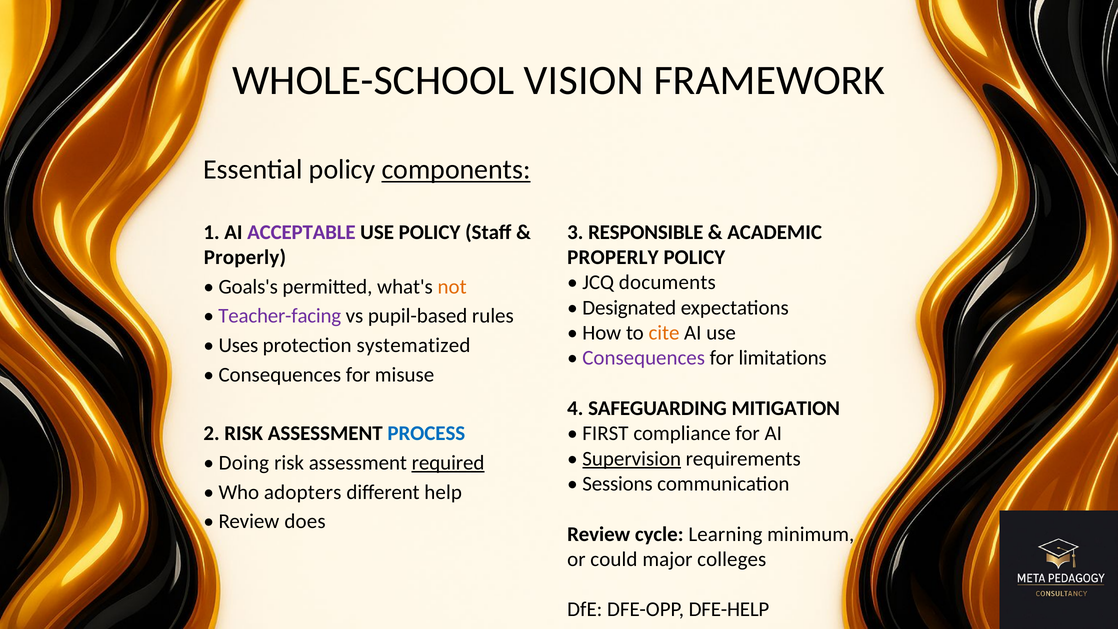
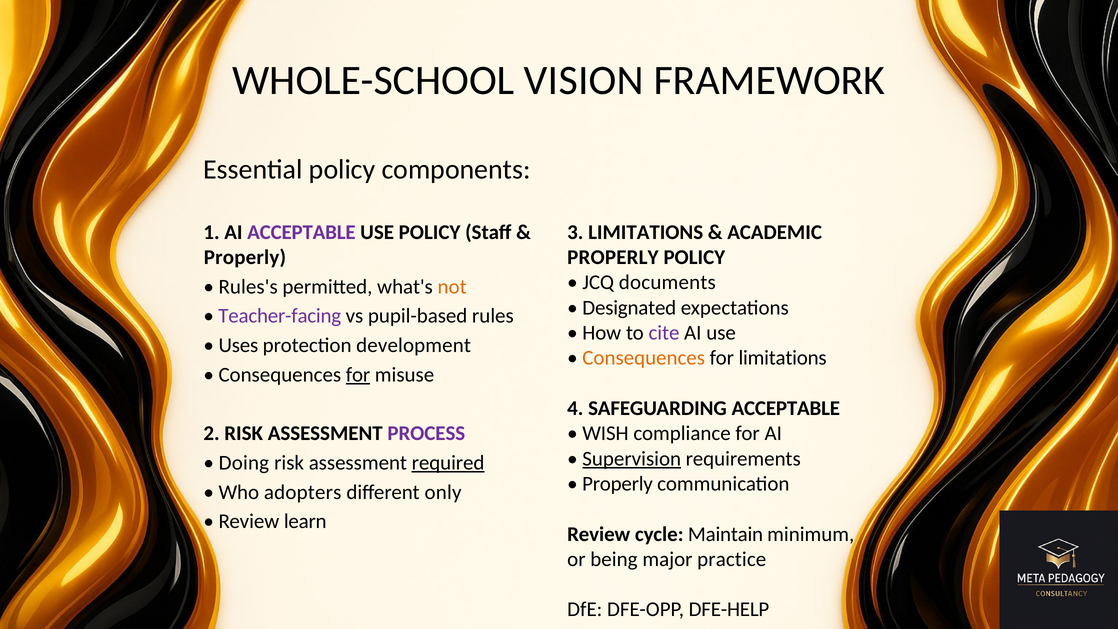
components underline: present -> none
3 RESPONSIBLE: RESPONSIBLE -> LIMITATIONS
Goals's: Goals's -> Rules's
cite colour: orange -> purple
systematized: systematized -> development
Consequences at (644, 358) colour: purple -> orange
for at (358, 375) underline: none -> present
SAFEGUARDING MITIGATION: MITIGATION -> ACCEPTABLE
PROCESS colour: blue -> purple
FIRST: FIRST -> WISH
Sessions at (617, 484): Sessions -> Properly
help: help -> only
does: does -> learn
Learning: Learning -> Maintain
could: could -> being
colleges: colleges -> practice
